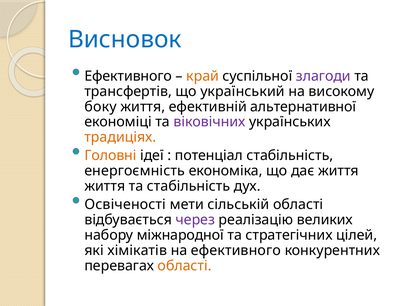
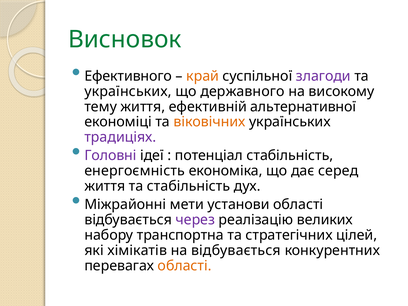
Висновок colour: blue -> green
трансфертів at (128, 91): трансфертів -> українських
український: український -> державного
боку: боку -> тему
віковічних colour: purple -> orange
традиціях colour: orange -> purple
Головні colour: orange -> purple
дає життя: життя -> серед
Освіченості: Освіченості -> Міжрайонні
сільській: сільській -> установи
міжнародної: міжнародної -> транспортна
на ефективного: ефективного -> відбувається
